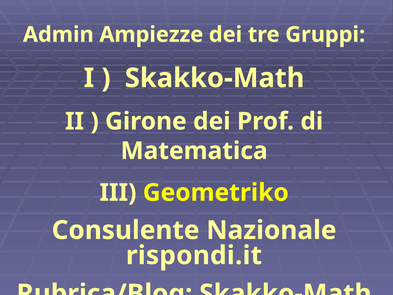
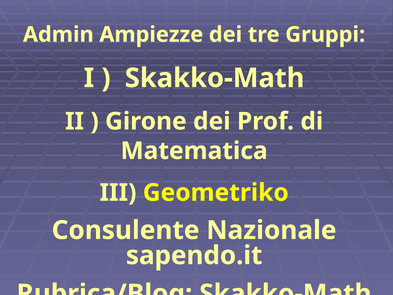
rispondi.it: rispondi.it -> sapendo.it
